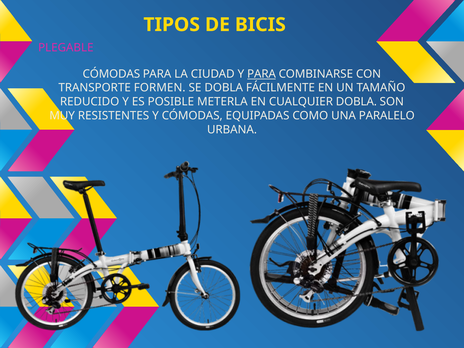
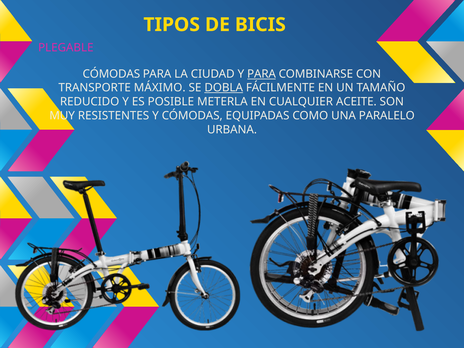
FORMEN: FORMEN -> MÁXIMO
DOBLA at (224, 88) underline: none -> present
CUALQUIER DOBLA: DOBLA -> ACEITE
